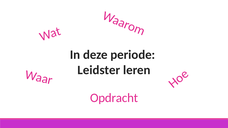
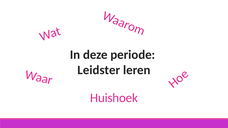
Opdracht: Opdracht -> Huishoek
